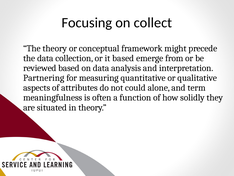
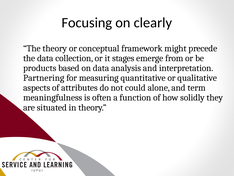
collect: collect -> clearly
it based: based -> stages
reviewed: reviewed -> products
